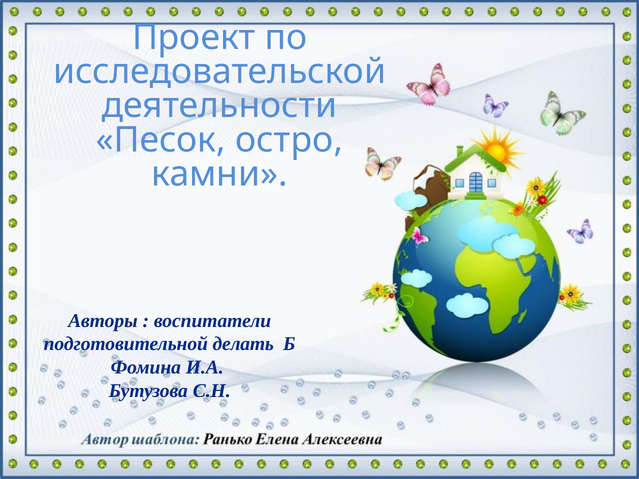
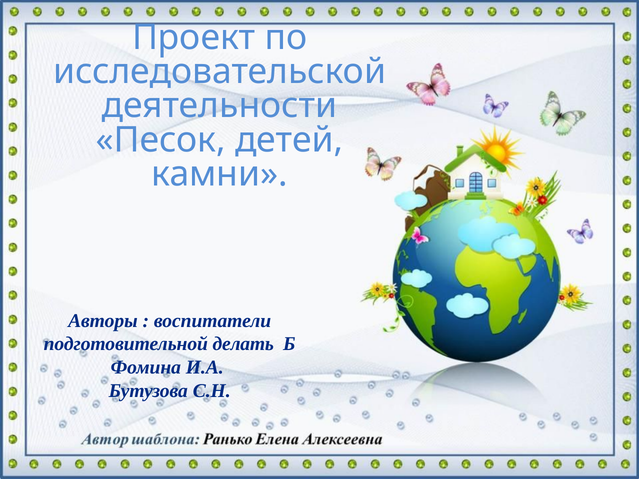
остро: остро -> детей
